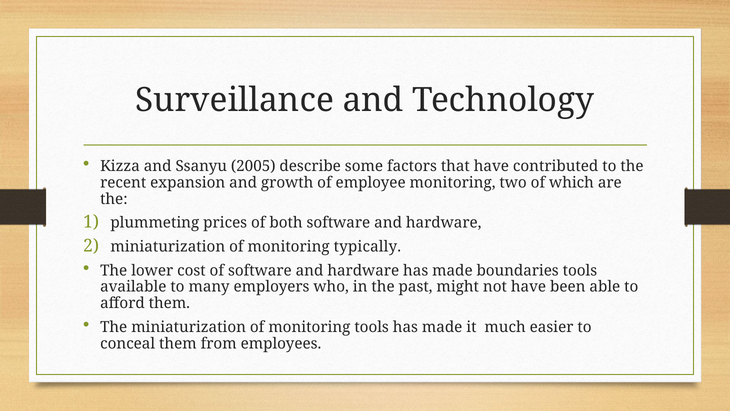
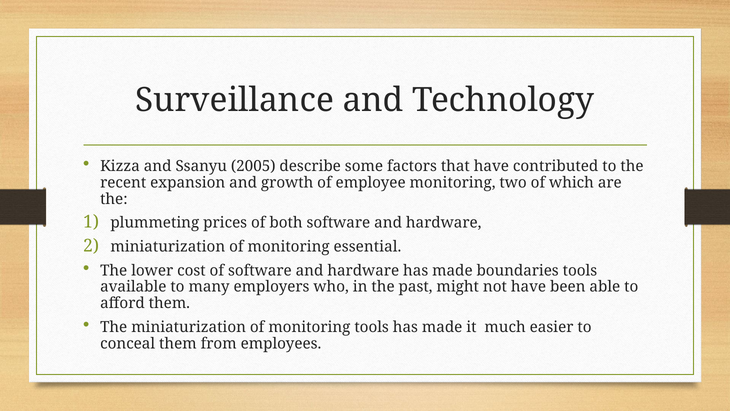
typically: typically -> essential
